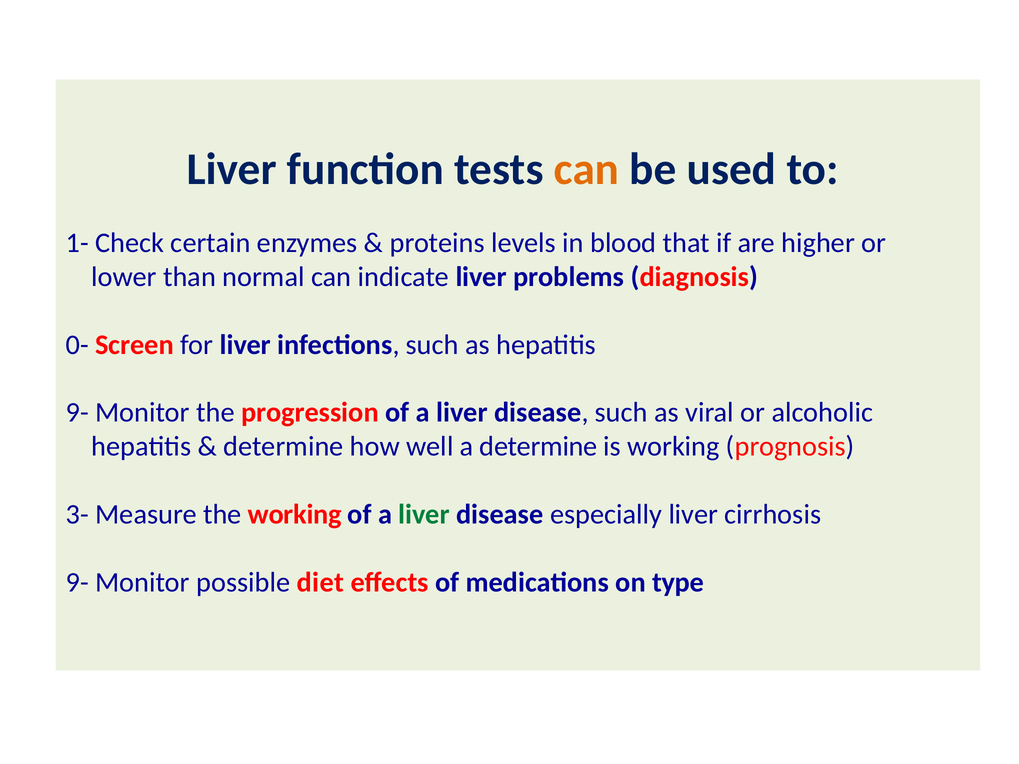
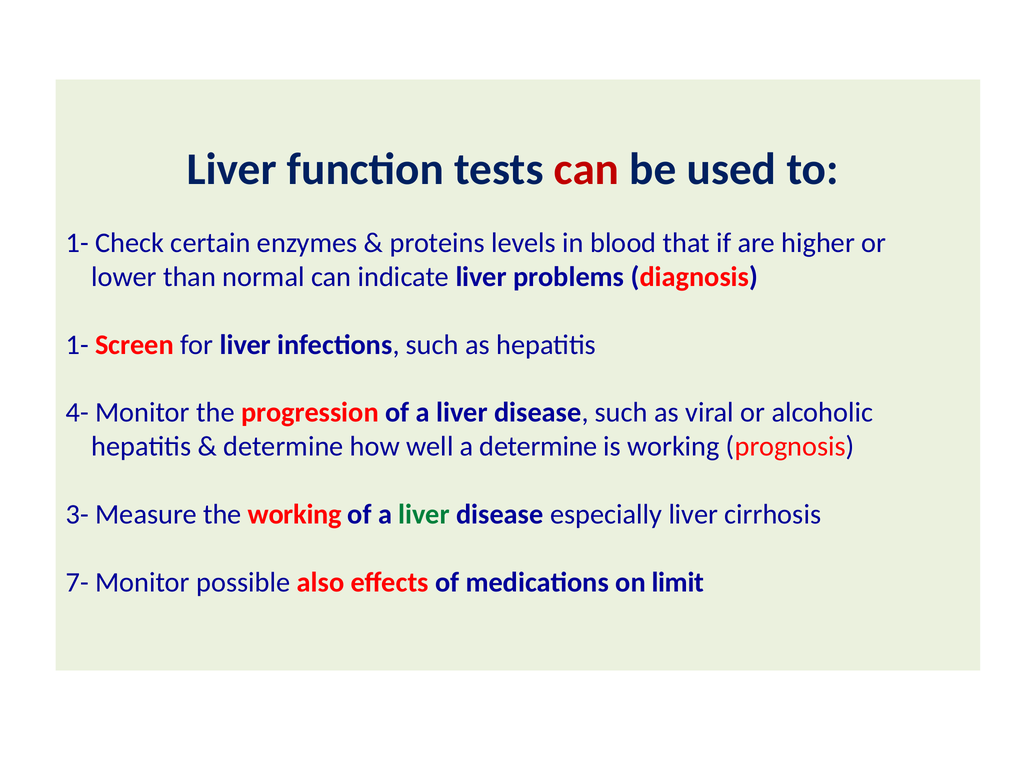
can at (586, 169) colour: orange -> red
0- at (77, 345): 0- -> 1-
9- at (77, 413): 9- -> 4-
9- at (77, 583): 9- -> 7-
diet: diet -> also
type: type -> limit
